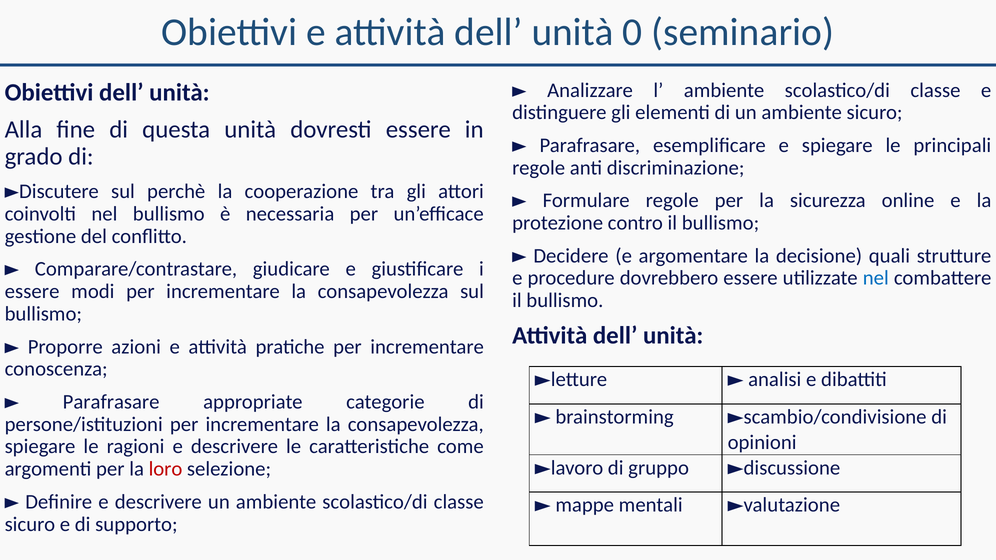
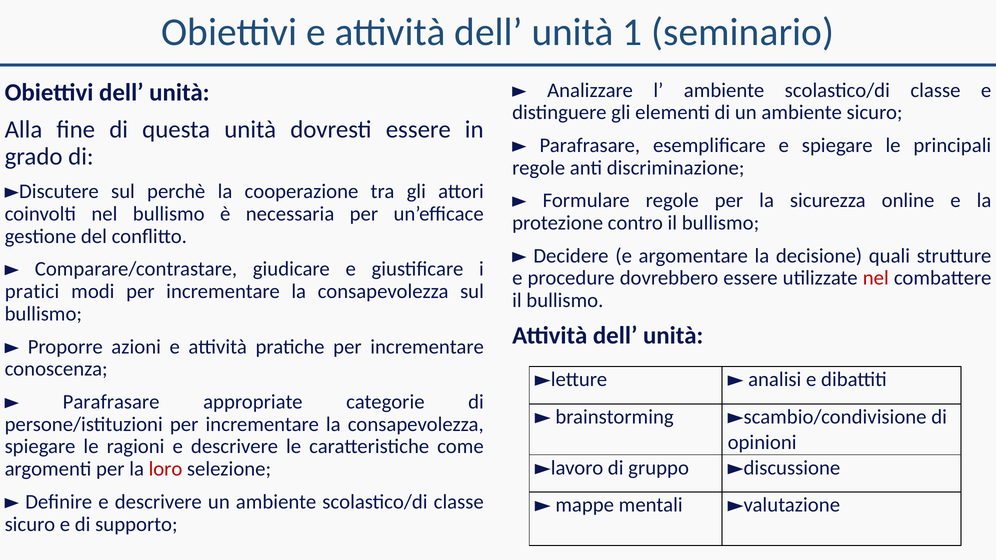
0: 0 -> 1
nel at (876, 278) colour: blue -> red
essere at (32, 292): essere -> pratici
